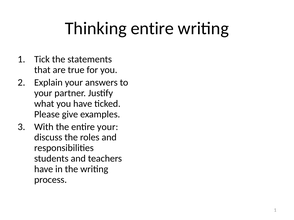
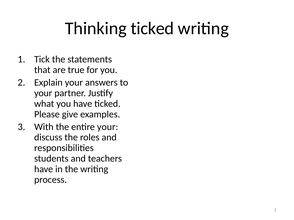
Thinking entire: entire -> ticked
